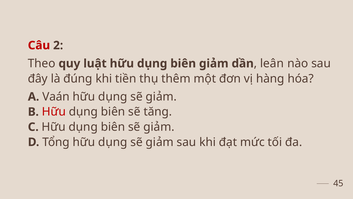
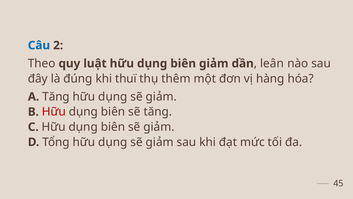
Câu colour: red -> blue
tiền: tiền -> thuï
A Vaán: Vaán -> Tăng
